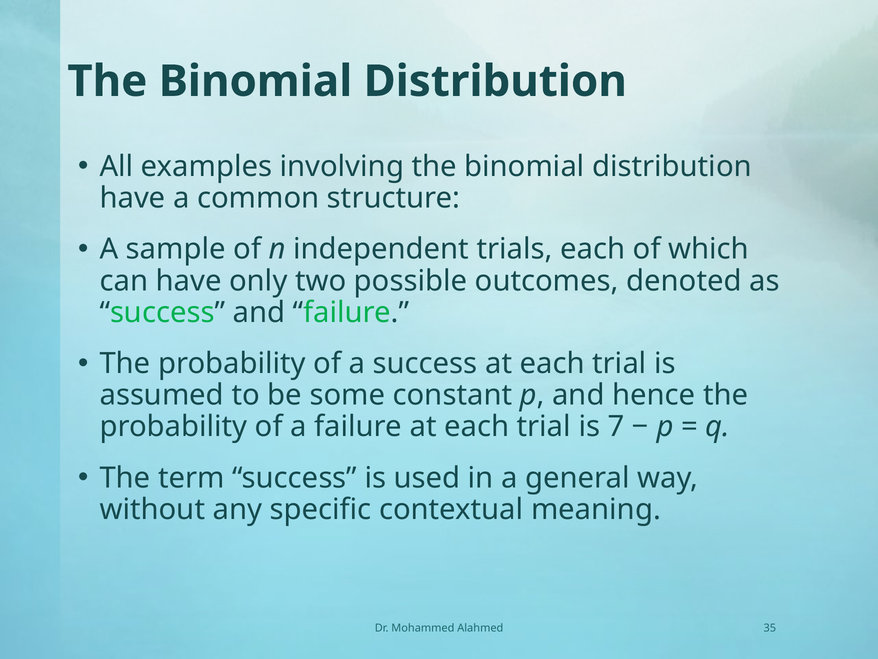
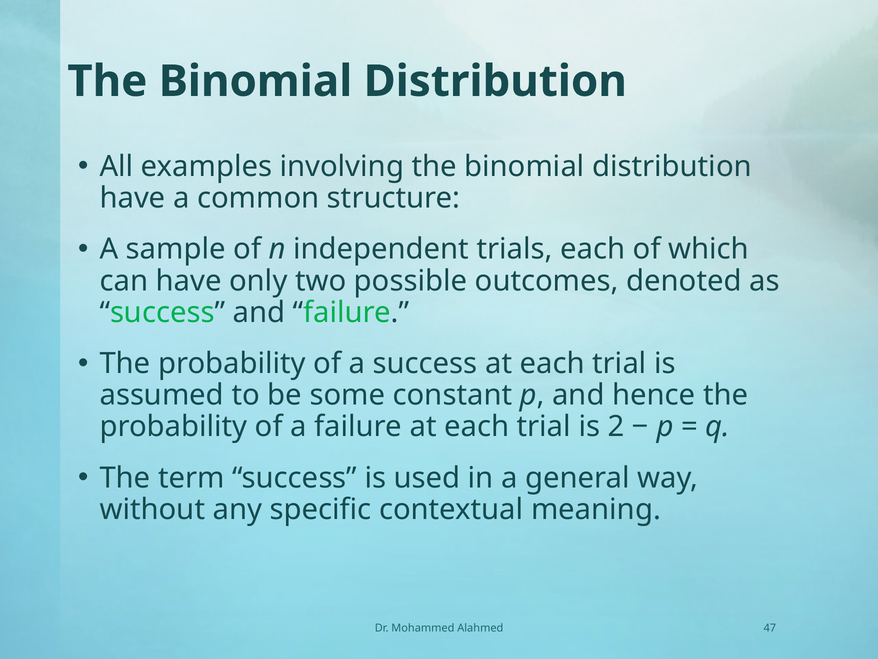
7: 7 -> 2
35: 35 -> 47
